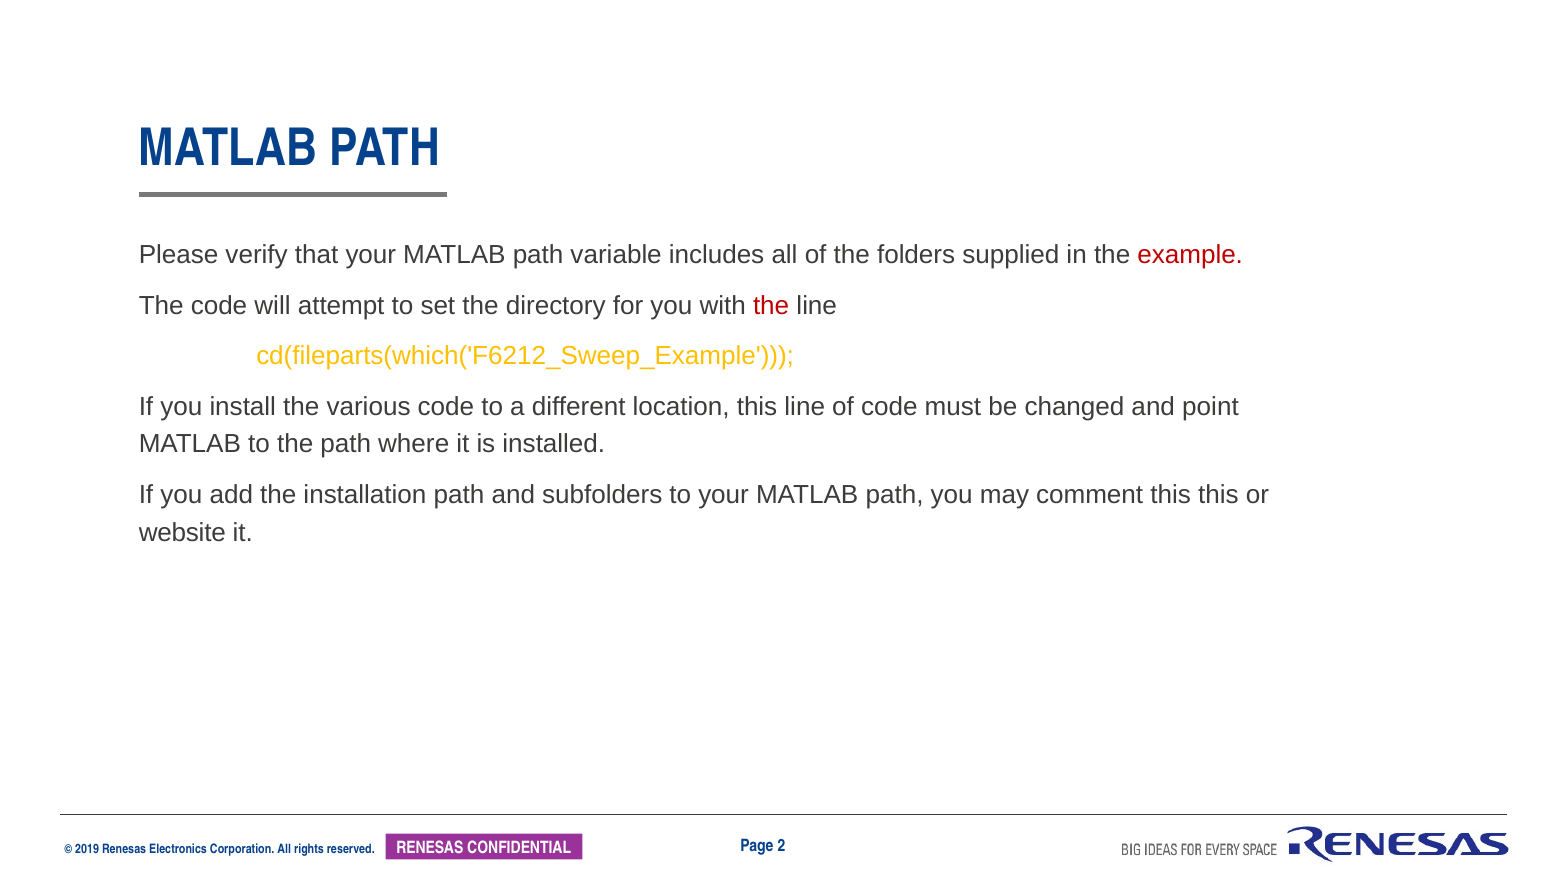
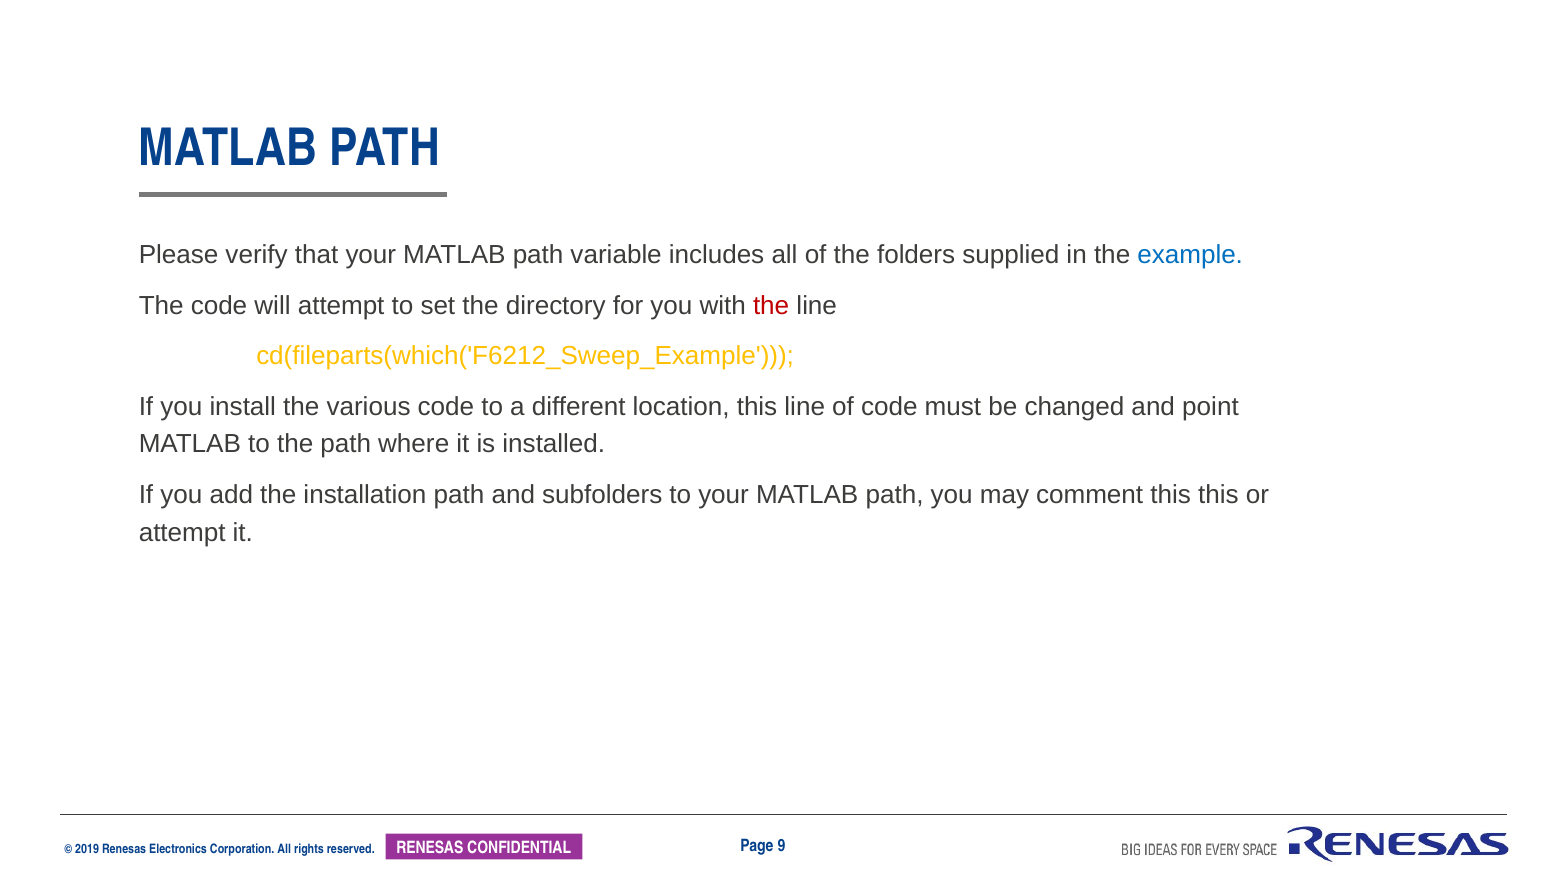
example colour: red -> blue
website at (182, 533): website -> attempt
2: 2 -> 9
